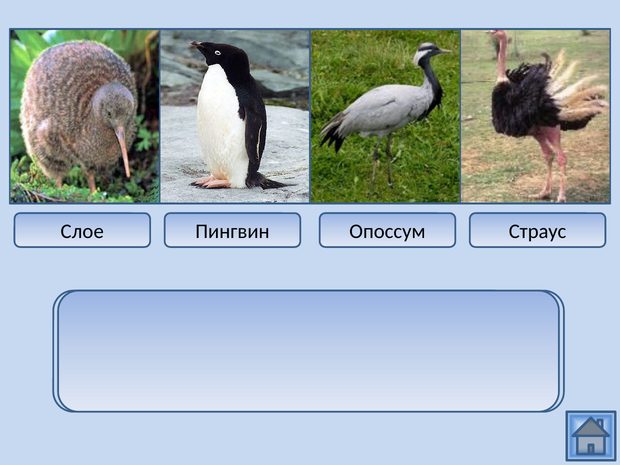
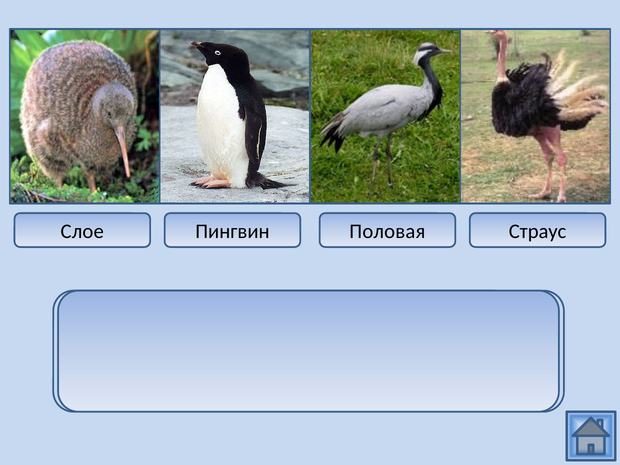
Опоссум: Опоссум -> Половая
